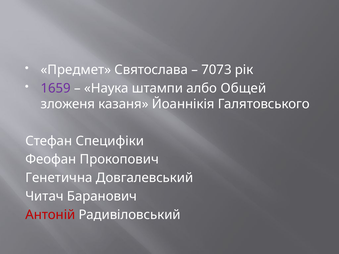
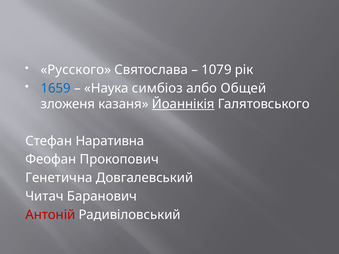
Предмет: Предмет -> Русского
7073: 7073 -> 1079
1659 colour: purple -> blue
штампи: штампи -> симбіоз
Йоаннікія underline: none -> present
Специфіки: Специфіки -> Наративна
